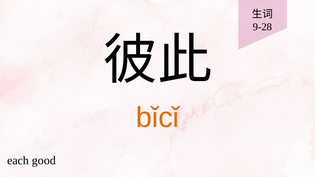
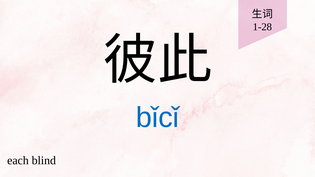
9-28: 9-28 -> 1-28
bǐcǐ colour: orange -> blue
good: good -> blind
